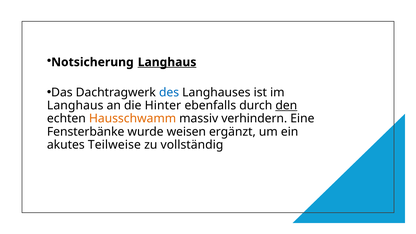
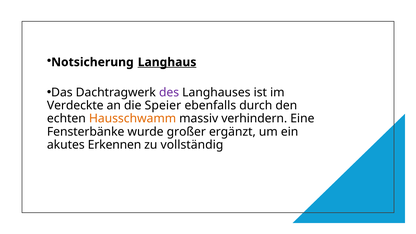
des colour: blue -> purple
Langhaus at (75, 106): Langhaus -> Verdeckte
Hinter: Hinter -> Speier
den underline: present -> none
weisen: weisen -> großer
Teilweise: Teilweise -> Erkennen
